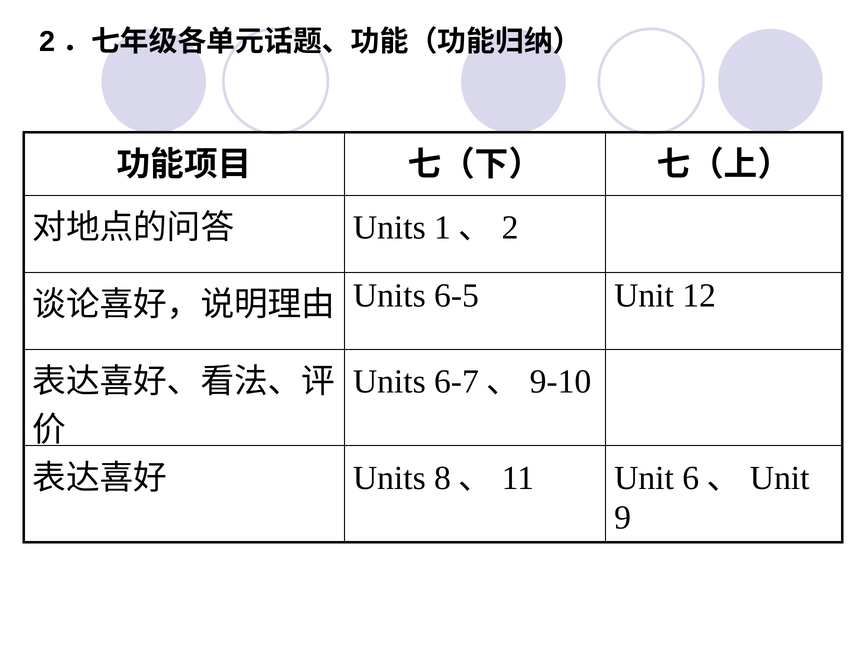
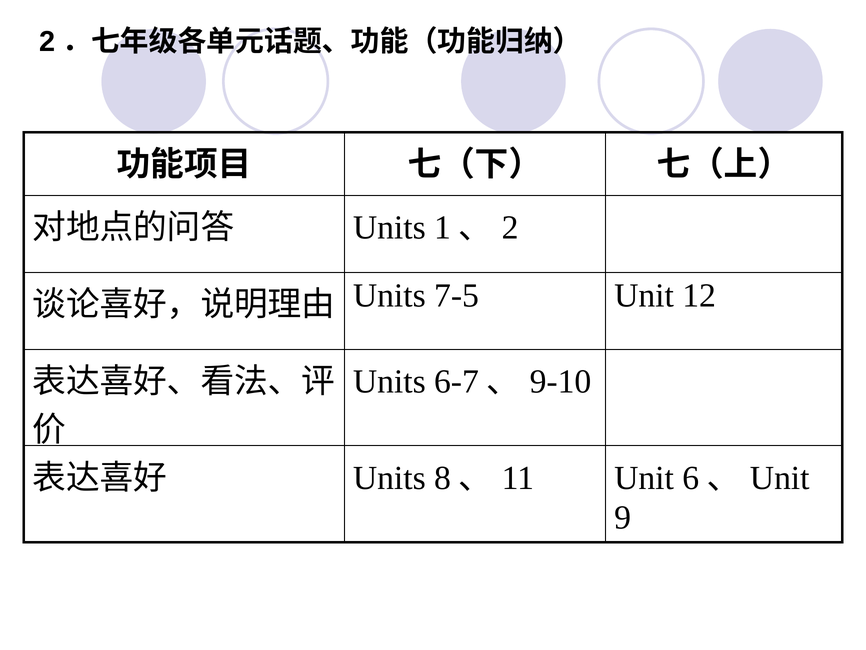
6-5: 6-5 -> 7-5
